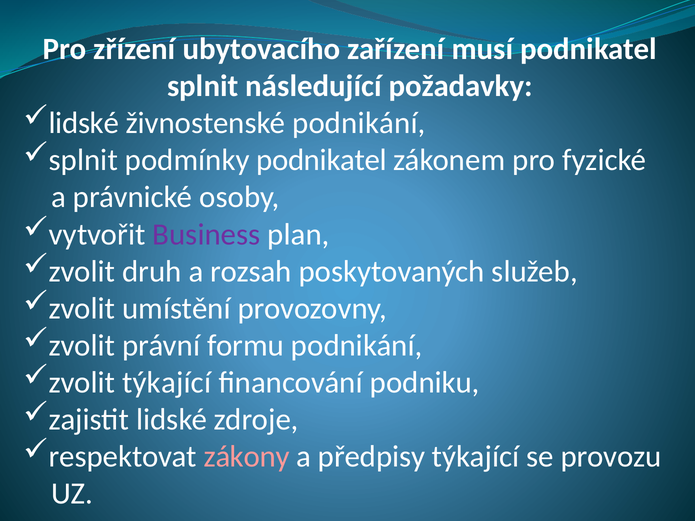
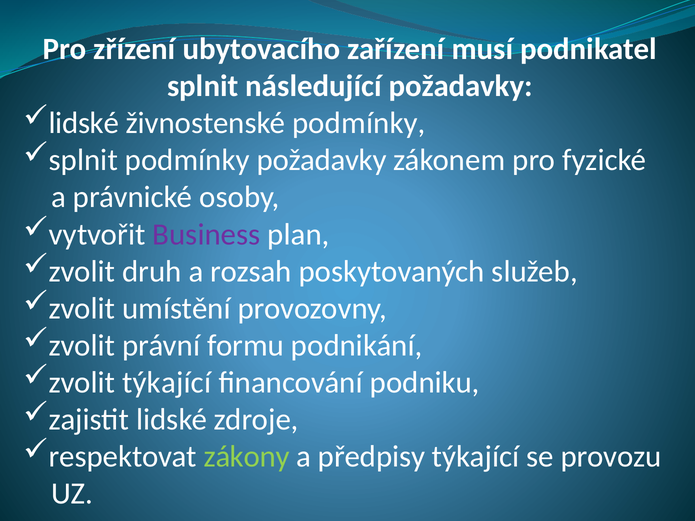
živnostenské podnikání: podnikání -> podmínky
podmínky podnikatel: podnikatel -> požadavky
zákony colour: pink -> light green
